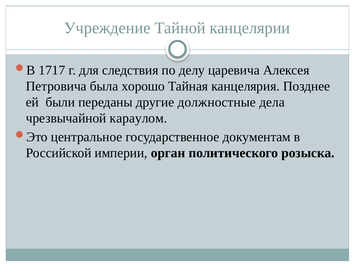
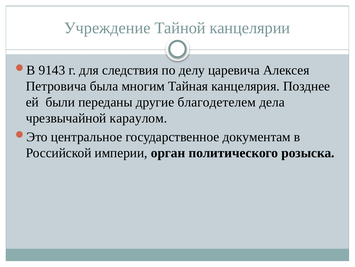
1717: 1717 -> 9143
хорошо: хорошо -> многим
должностные: должностные -> благодетелем
